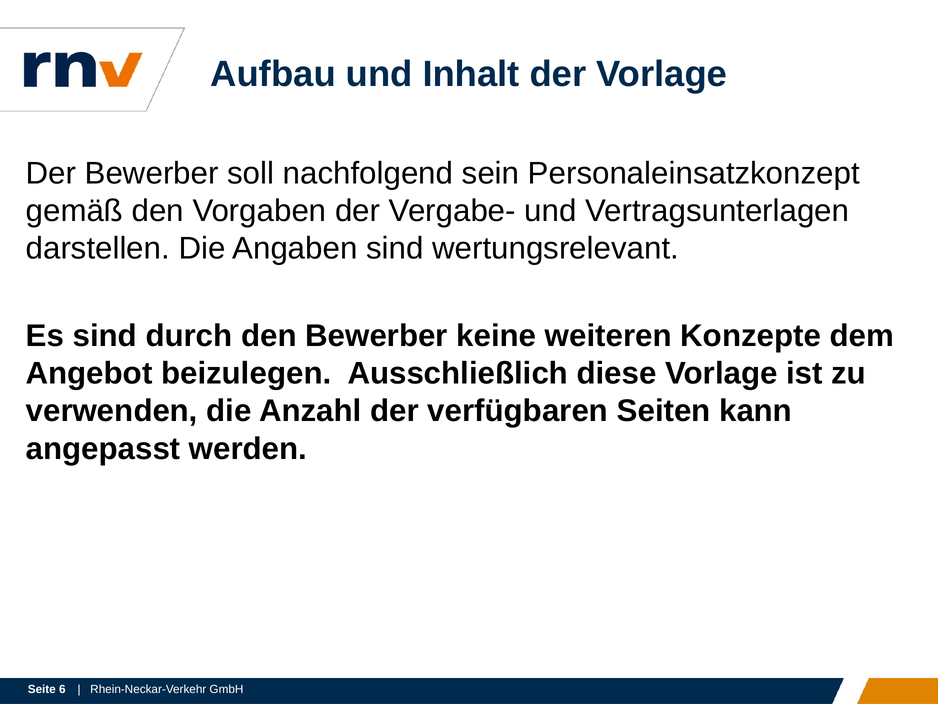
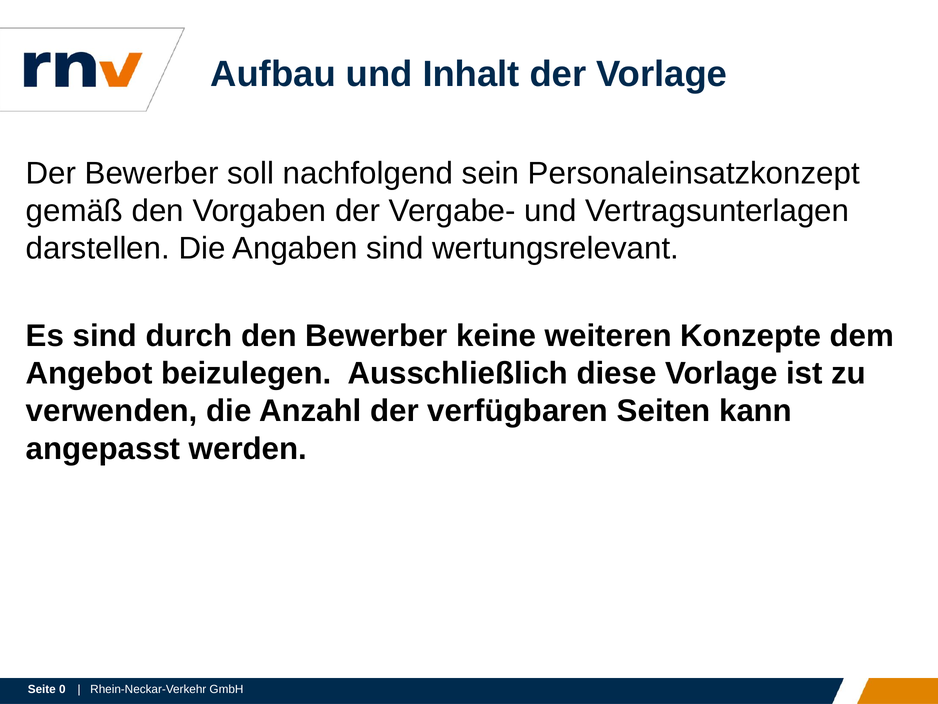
6: 6 -> 0
